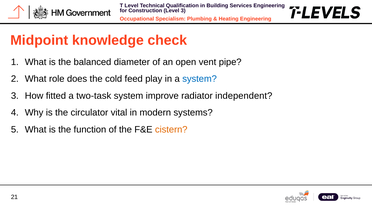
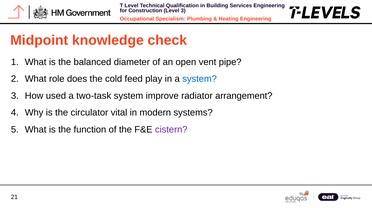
fitted: fitted -> used
independent: independent -> arrangement
cistern colour: orange -> purple
